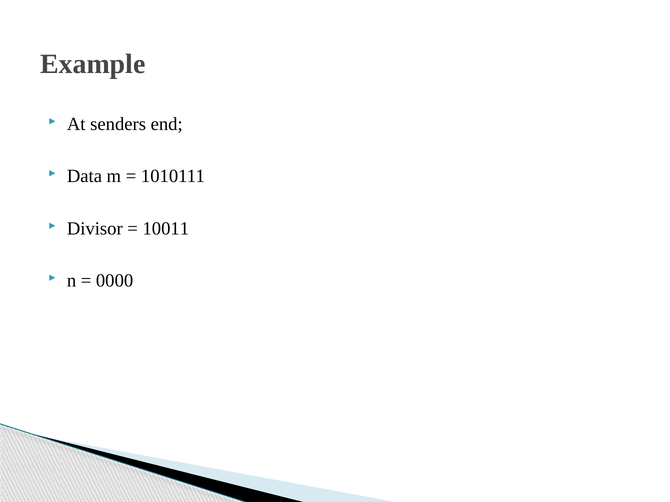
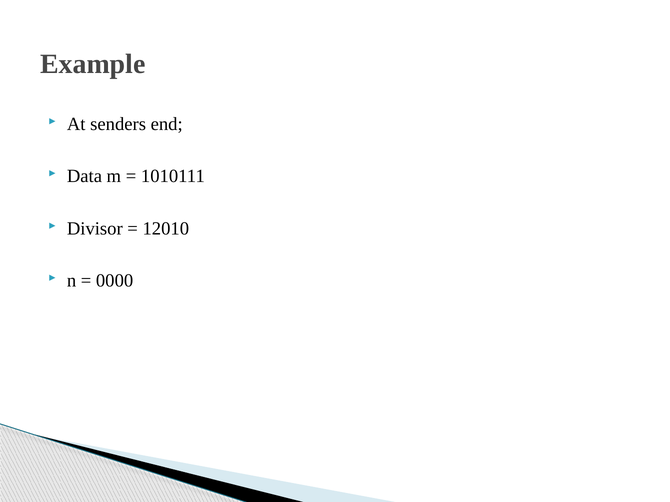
10011: 10011 -> 12010
